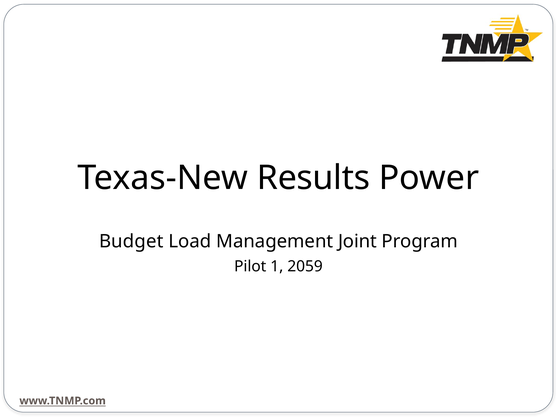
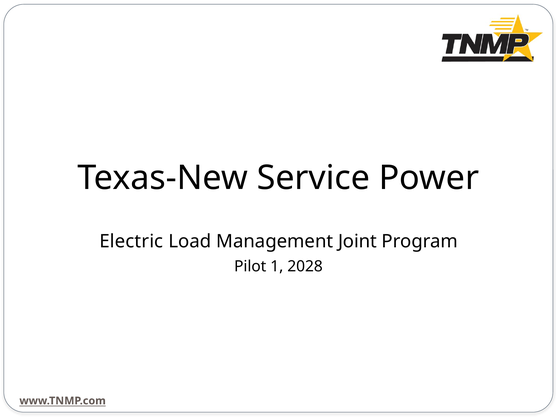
Results: Results -> Service
Budget: Budget -> Electric
2059: 2059 -> 2028
